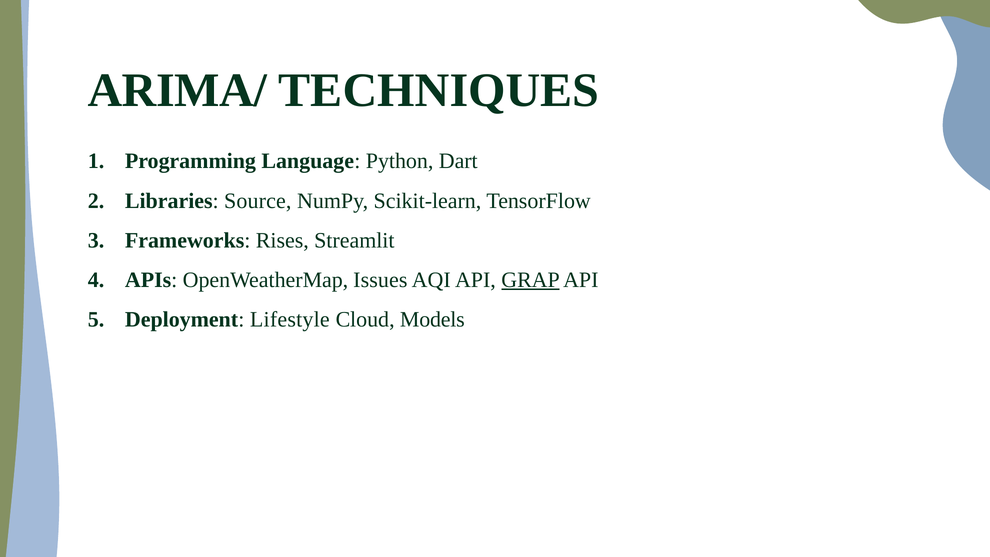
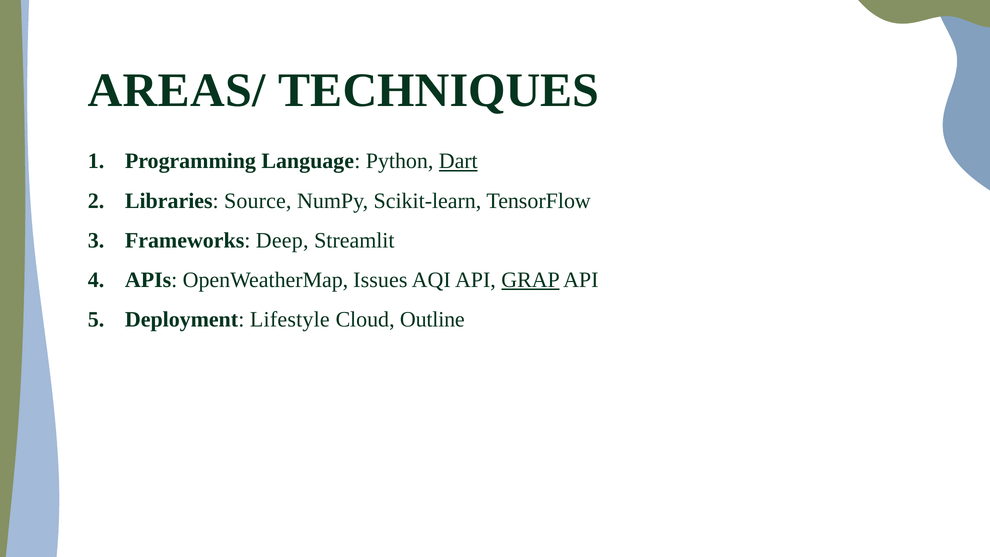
ARIMA/: ARIMA/ -> AREAS/
Dart underline: none -> present
Rises: Rises -> Deep
Models: Models -> Outline
